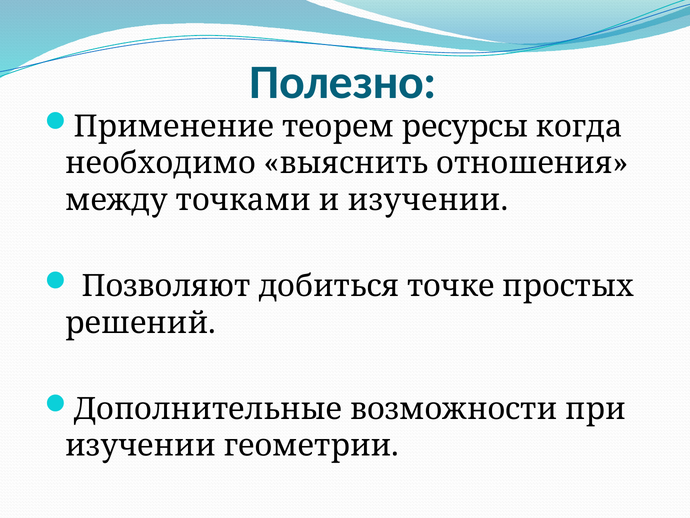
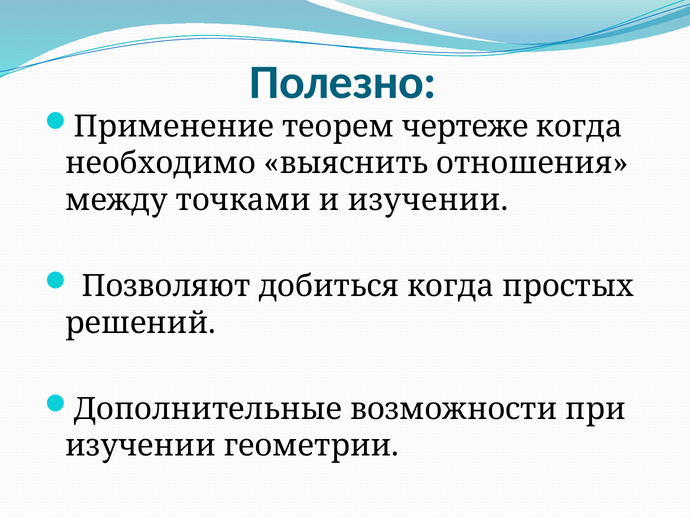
ресурсы: ресурсы -> чертеже
добиться точке: точке -> когда
